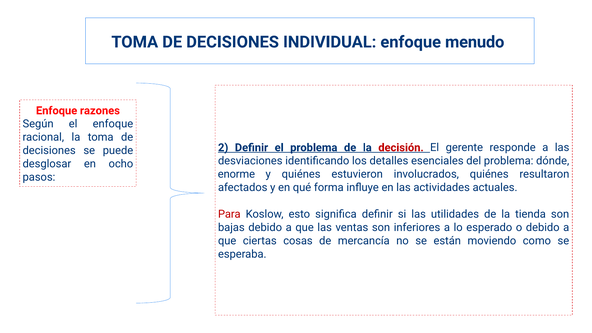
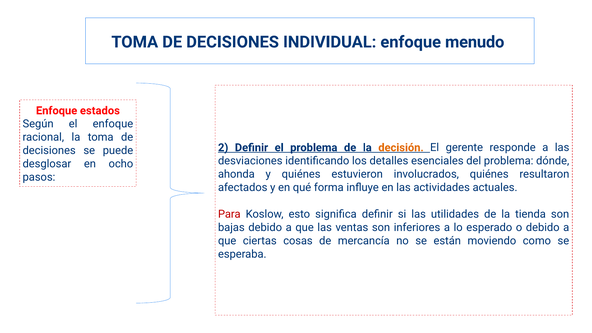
razones: razones -> estados
decisión colour: red -> orange
enorme: enorme -> ahonda
